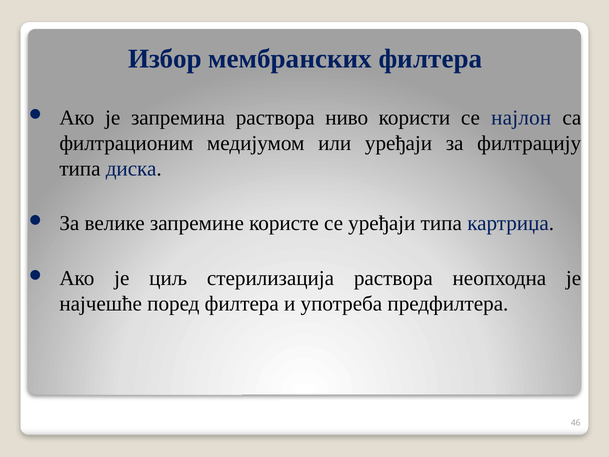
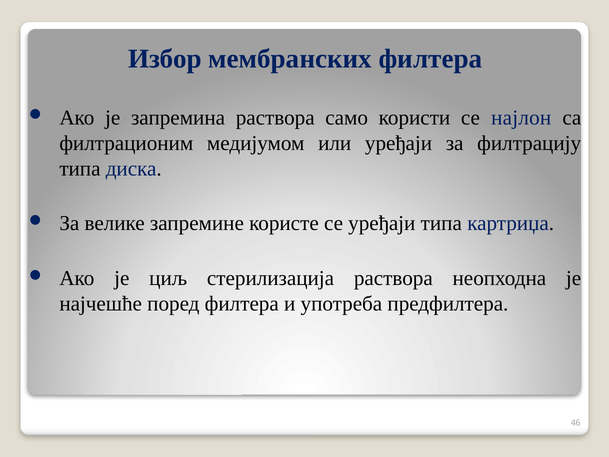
ниво: ниво -> само
